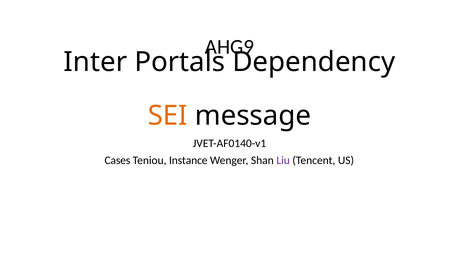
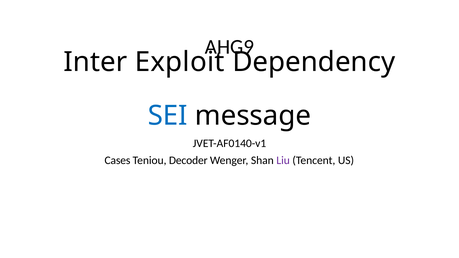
Portals: Portals -> Exploit
SEI colour: orange -> blue
Instance: Instance -> Decoder
